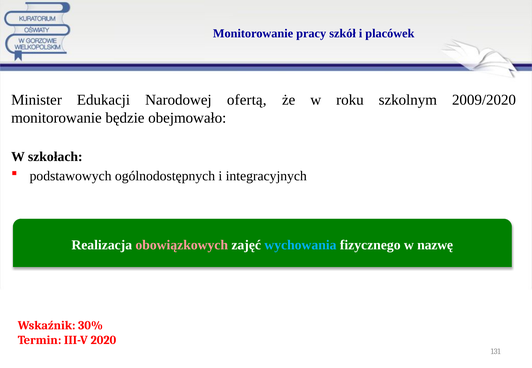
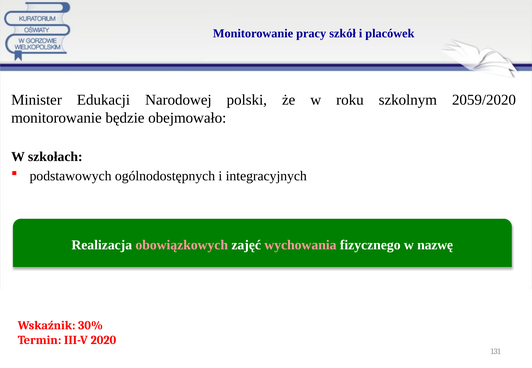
ofertą: ofertą -> polski
2009/2020: 2009/2020 -> 2059/2020
wychowania colour: light blue -> pink
